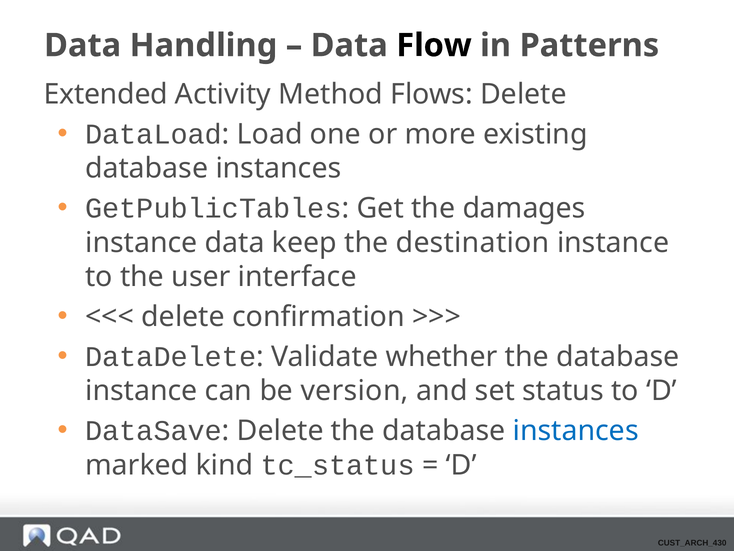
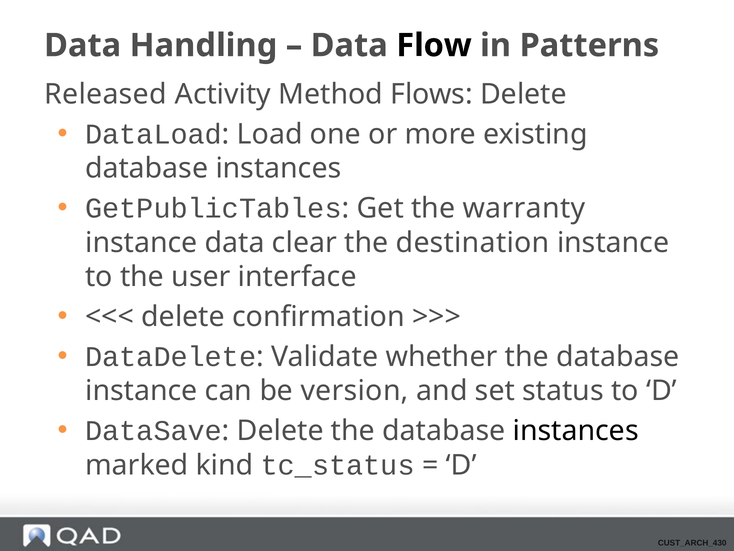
Extended: Extended -> Released
damages: damages -> warranty
keep: keep -> clear
instances at (576, 431) colour: blue -> black
